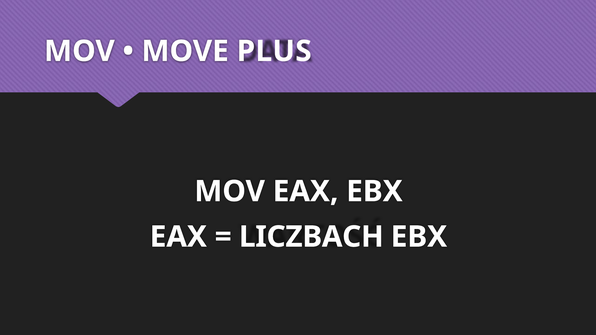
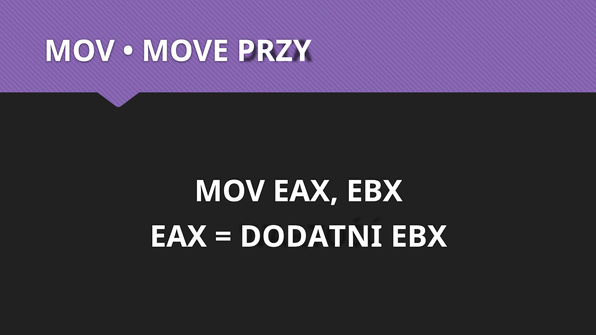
PLUS: PLUS -> PRZY
LICZBACH: LICZBACH -> DODATNI
